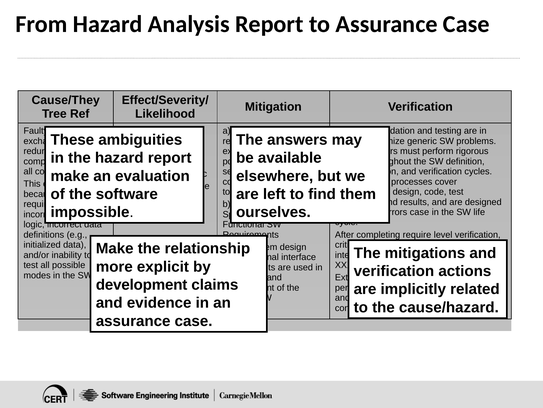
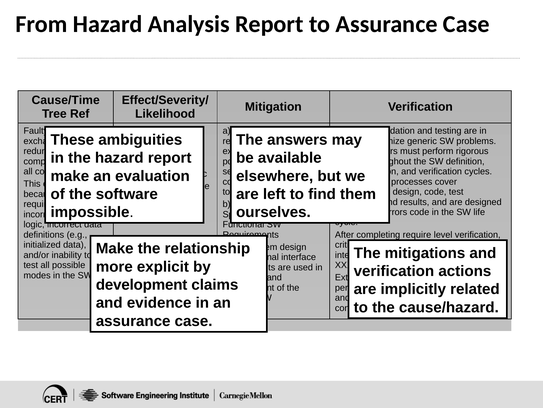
Cause/They: Cause/They -> Cause/Time
case at (419, 212): case -> code
